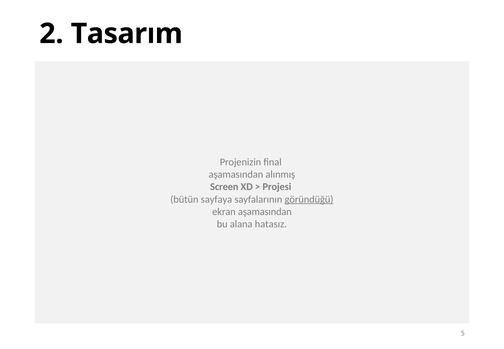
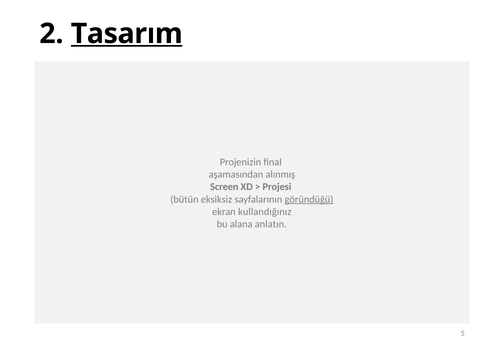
Tasarım underline: none -> present
sayfaya: sayfaya -> eksiksiz
ekran aşamasından: aşamasından -> kullandığınız
hatasız: hatasız -> anlatın
